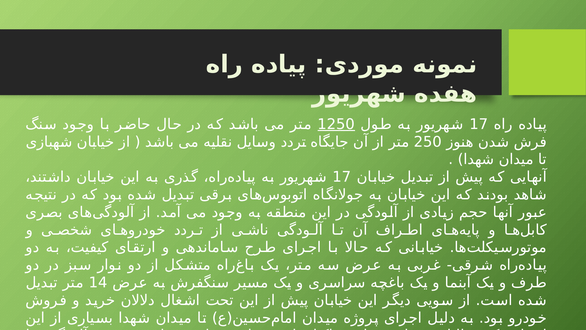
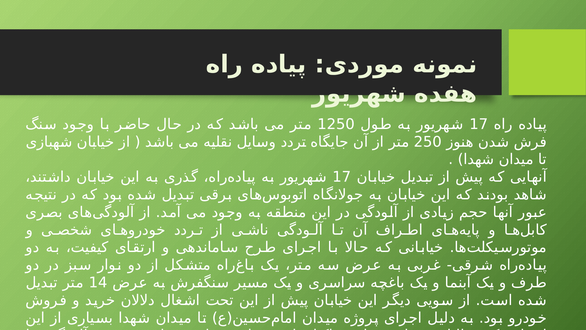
1250 underline: present -> none
